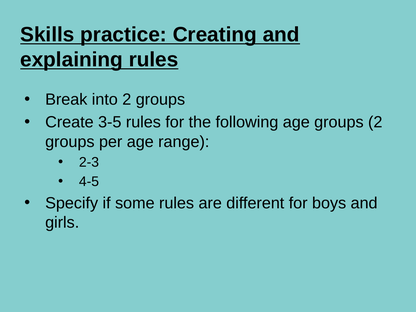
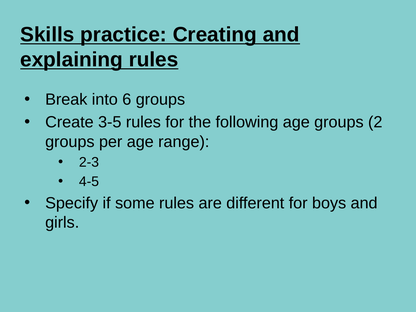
into 2: 2 -> 6
